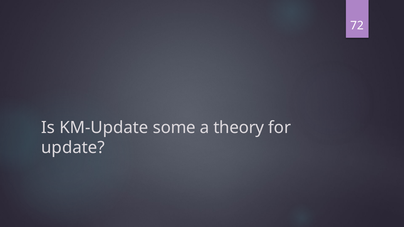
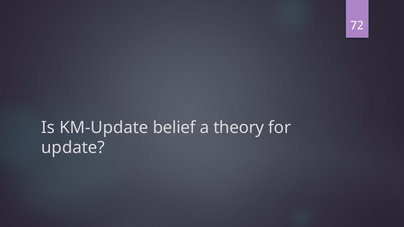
some: some -> belief
